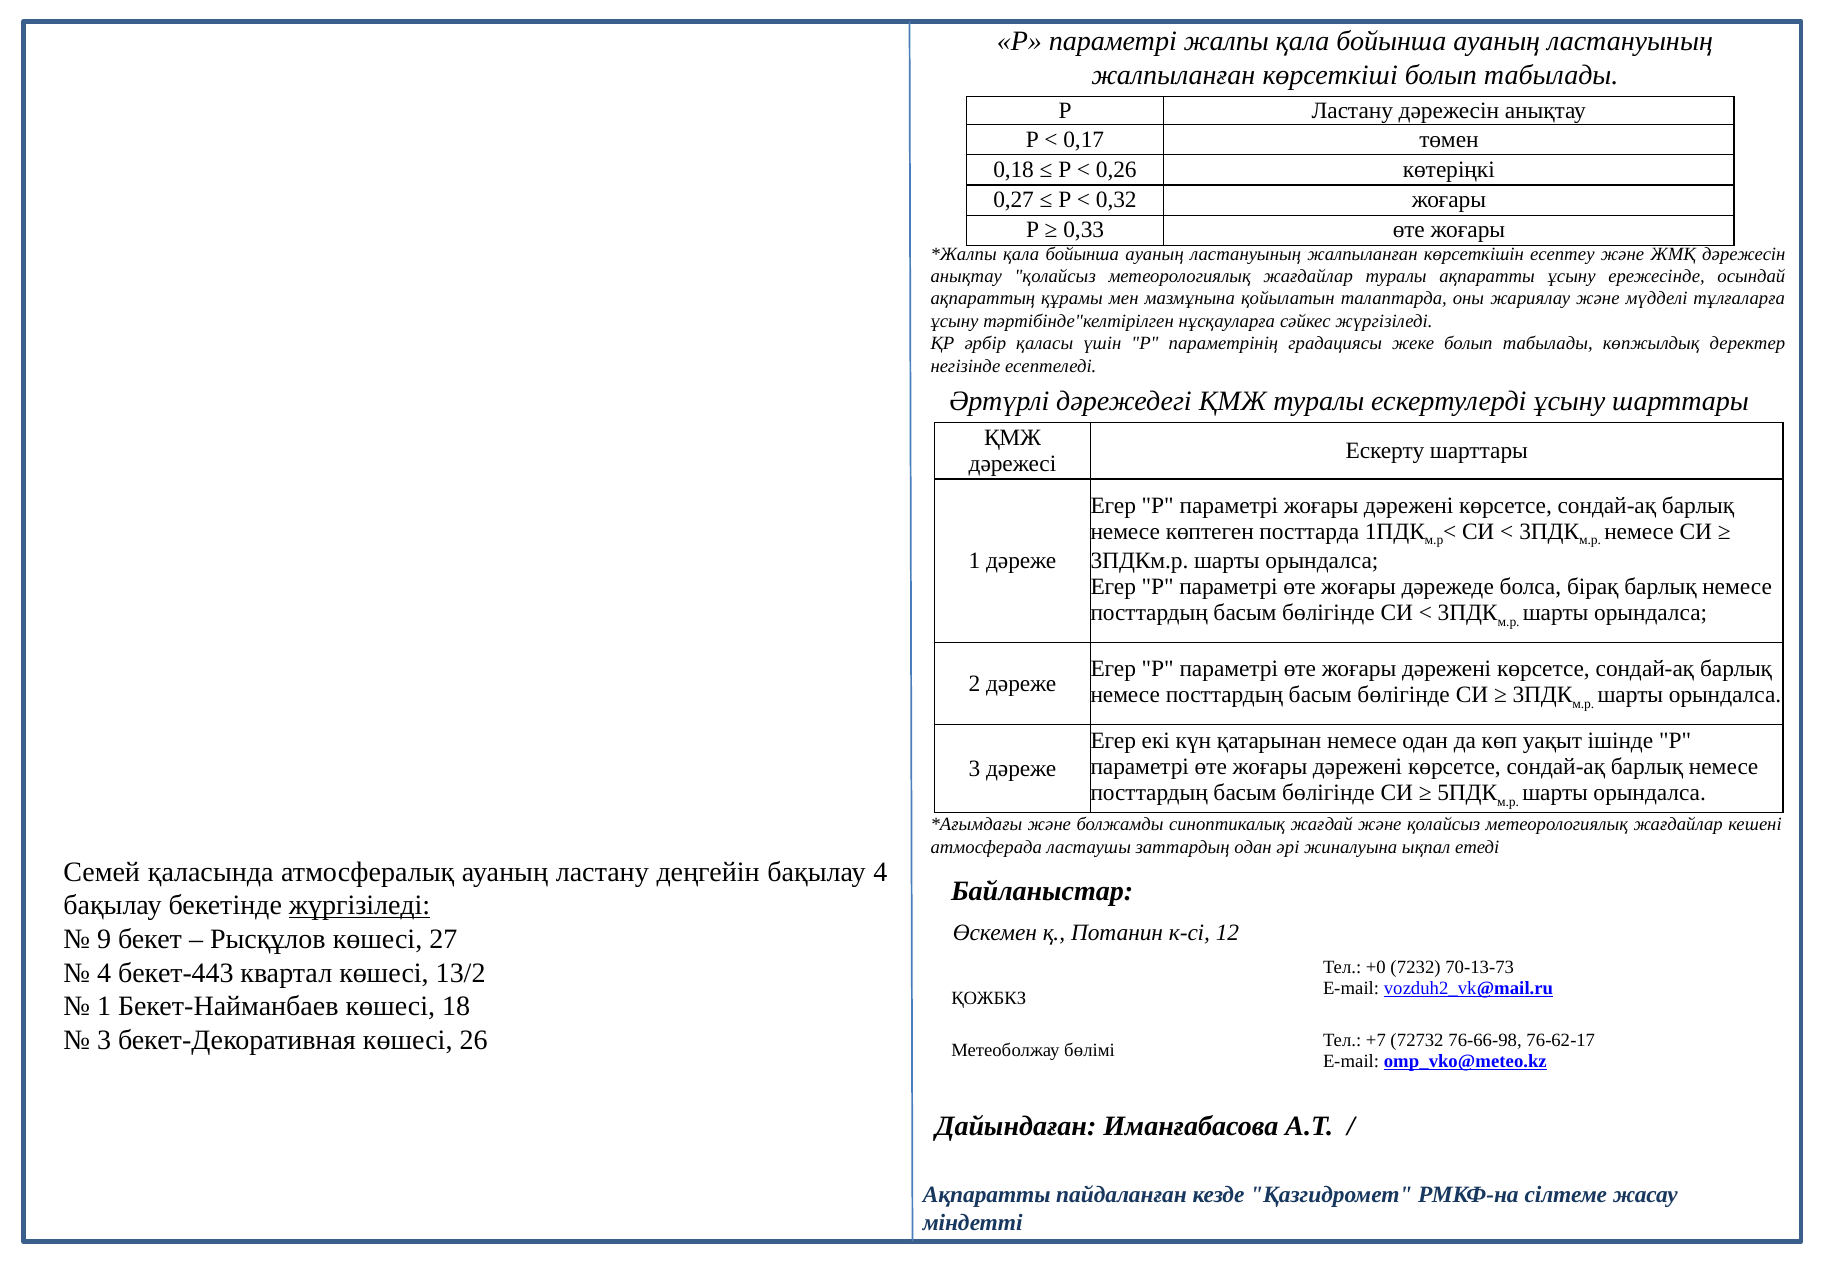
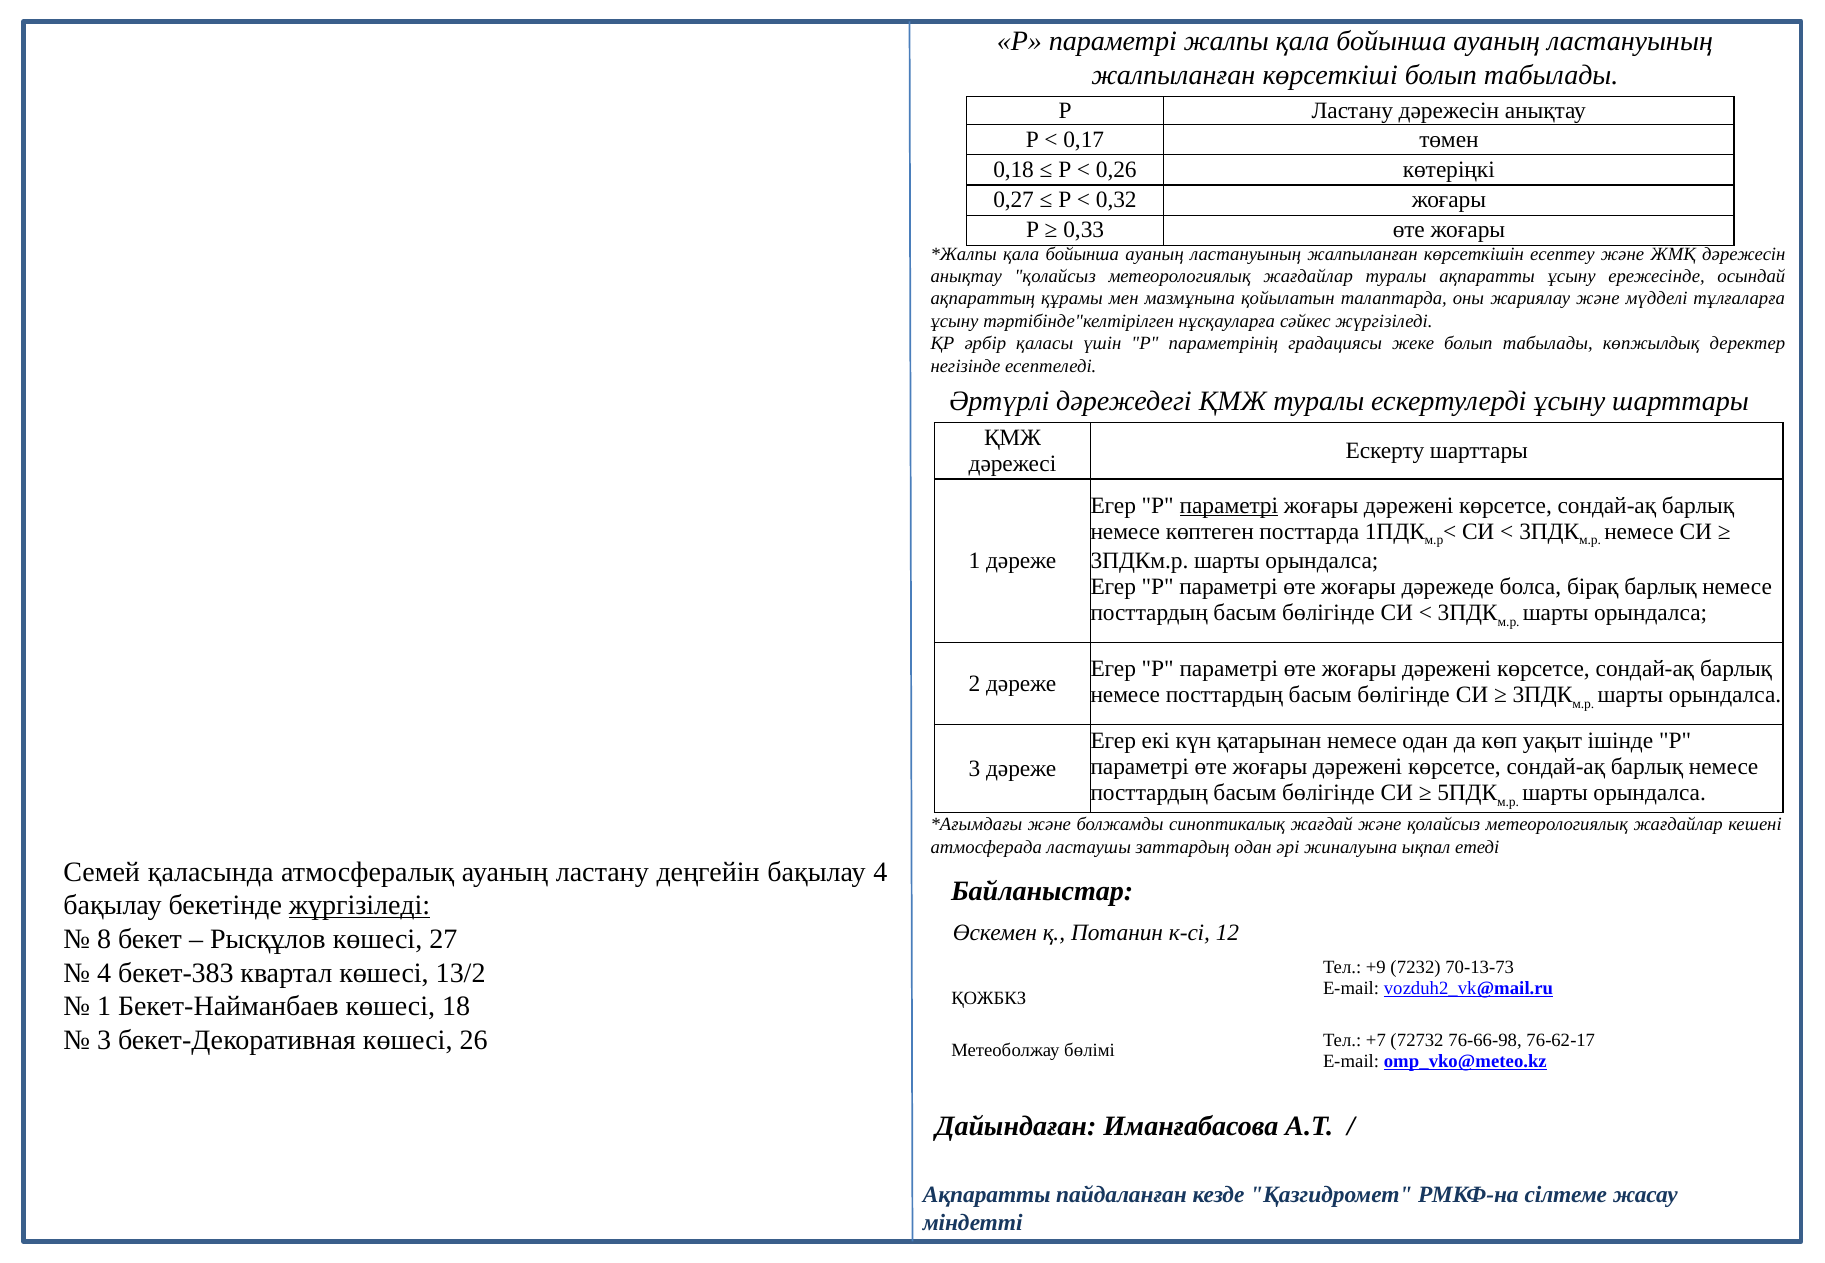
параметрі at (1229, 506) underline: none -> present
9: 9 -> 8
+0: +0 -> +9
бекет-443: бекет-443 -> бекет-383
